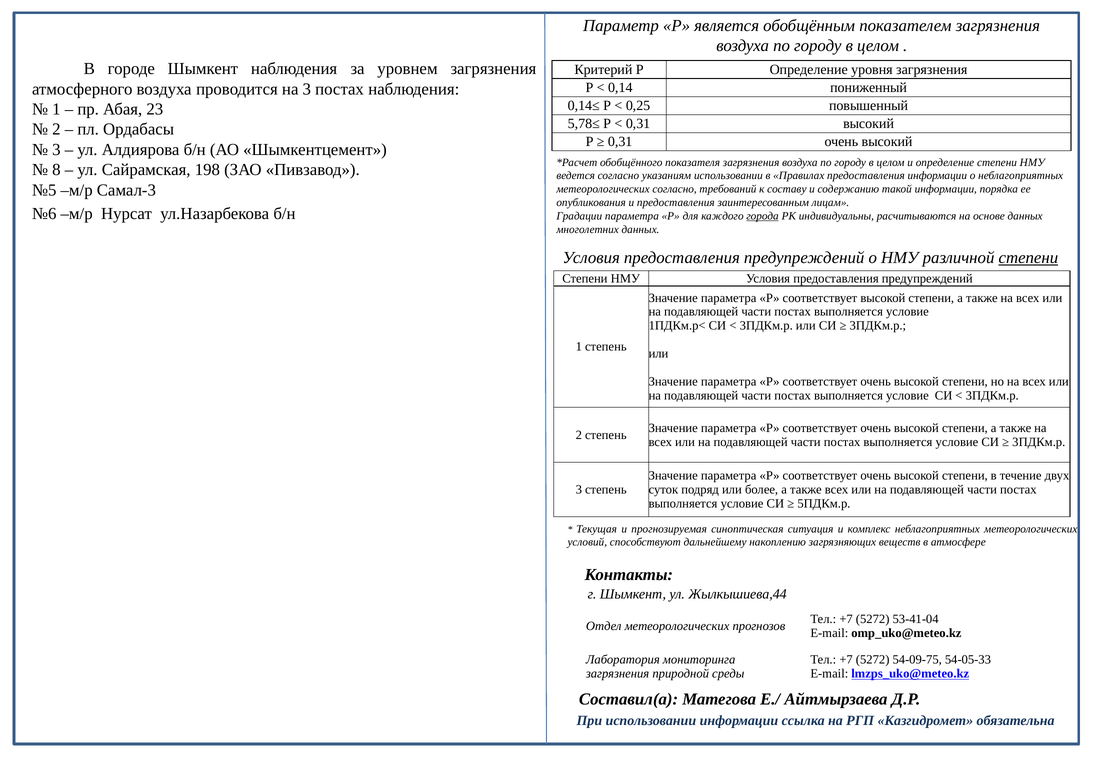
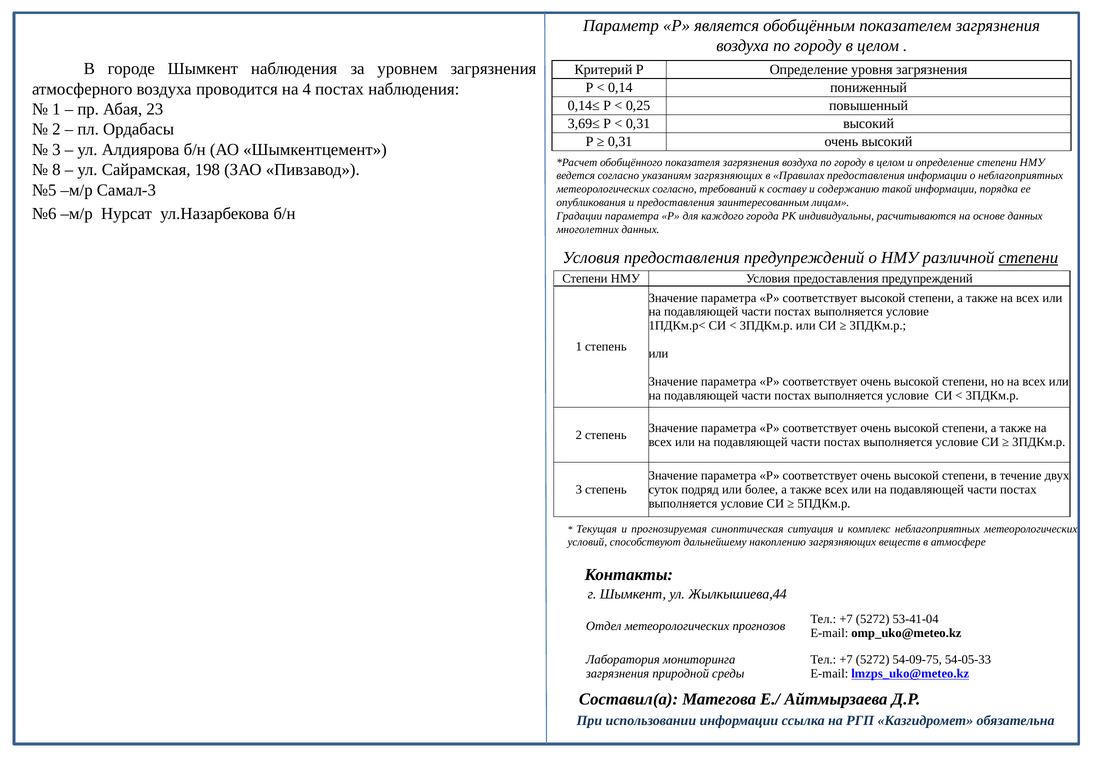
на 3: 3 -> 4
5,78≤: 5,78≤ -> 3,69≤
указаниям использовании: использовании -> загрязняющих
города underline: present -> none
